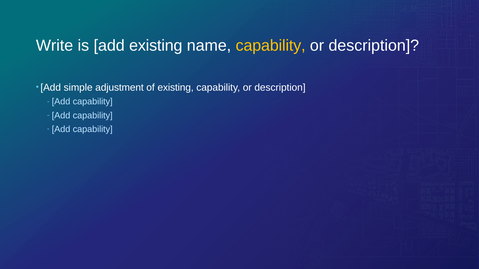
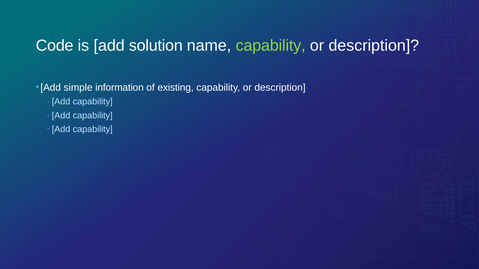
Write: Write -> Code
add existing: existing -> solution
capability at (271, 46) colour: yellow -> light green
adjustment: adjustment -> information
